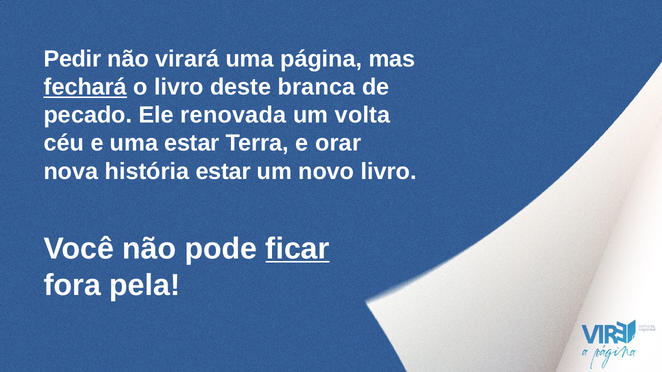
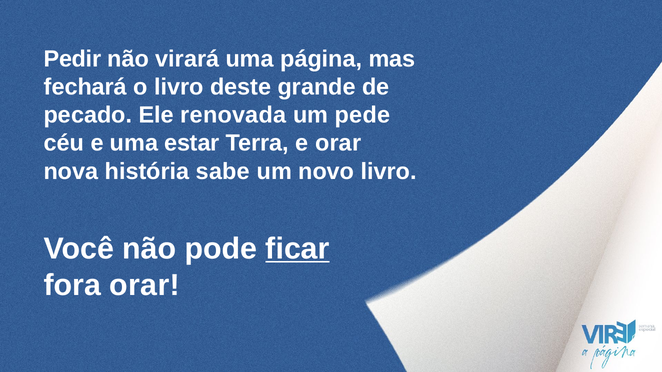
fechará underline: present -> none
branca: branca -> grande
volta: volta -> pede
história estar: estar -> sabe
fora pela: pela -> orar
